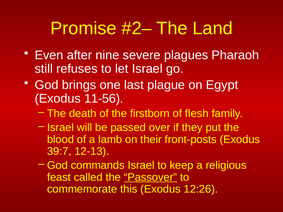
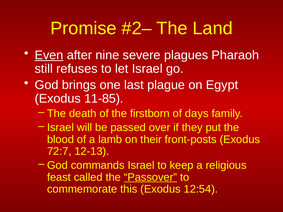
Even underline: none -> present
11-56: 11-56 -> 11-85
flesh: flesh -> days
39:7: 39:7 -> 72:7
12:26: 12:26 -> 12:54
